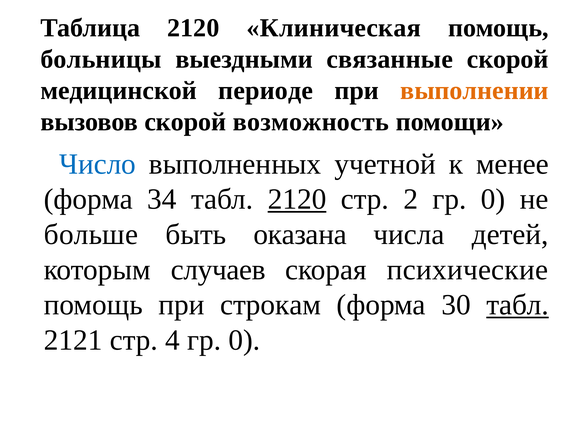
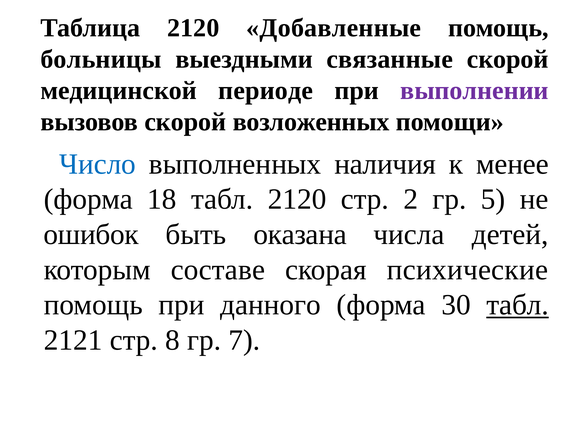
Клиническая: Клиническая -> Добавленные
выполнении colour: orange -> purple
возможность: возможность -> возложенных
учетной: учетной -> наличия
34: 34 -> 18
2120 at (297, 199) underline: present -> none
2 гр 0: 0 -> 5
больше: больше -> ошибок
случаев: случаев -> составе
строкам: строкам -> данного
4: 4 -> 8
0 at (244, 340): 0 -> 7
